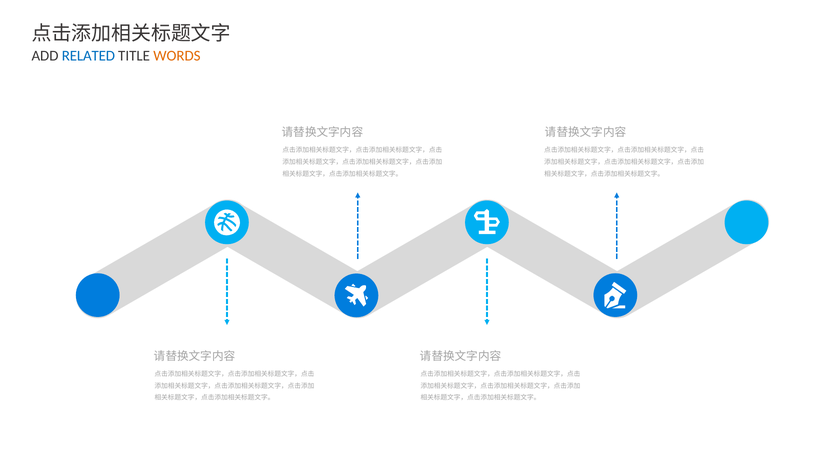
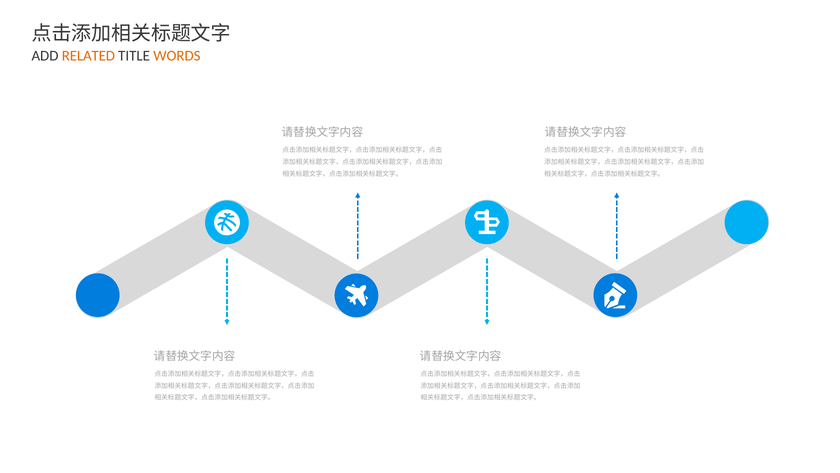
RELATED colour: blue -> orange
